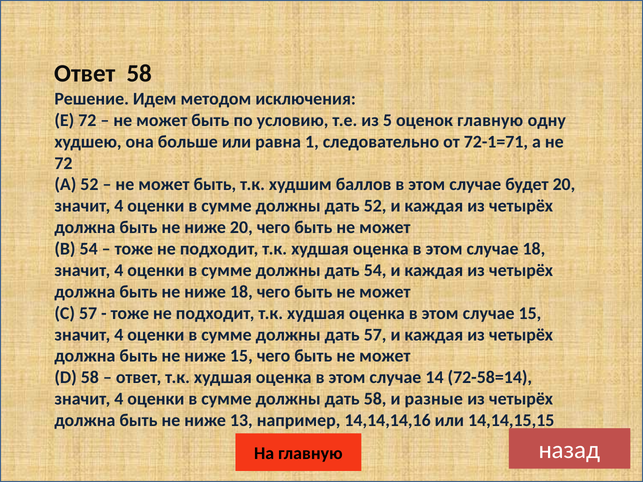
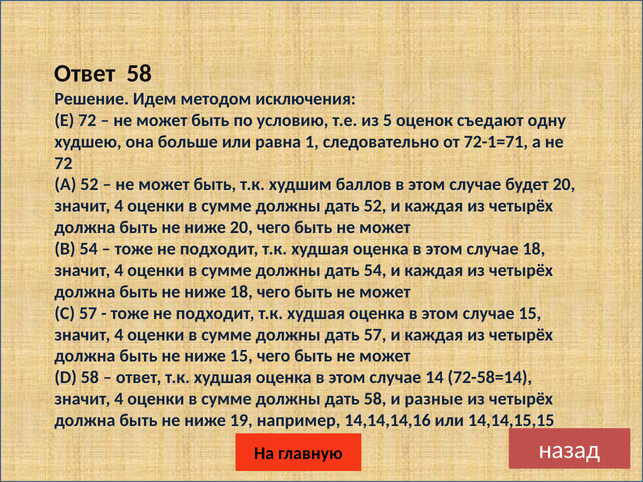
оценок главную: главную -> съедают
13: 13 -> 19
